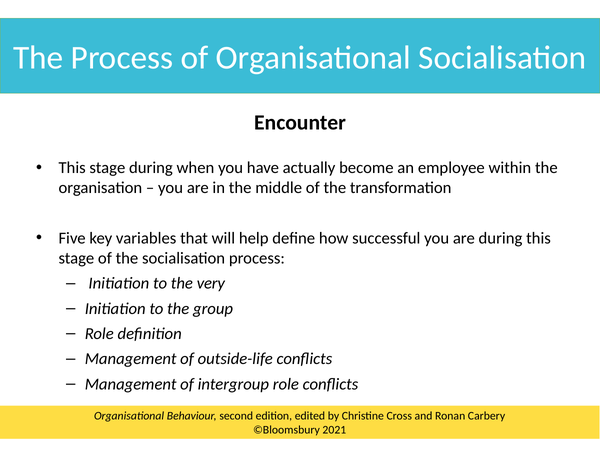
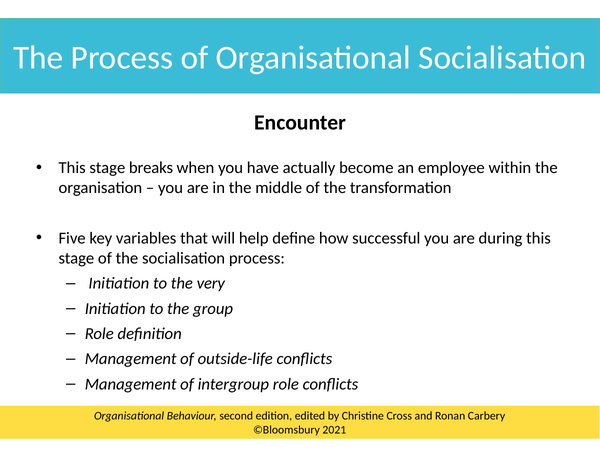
stage during: during -> breaks
